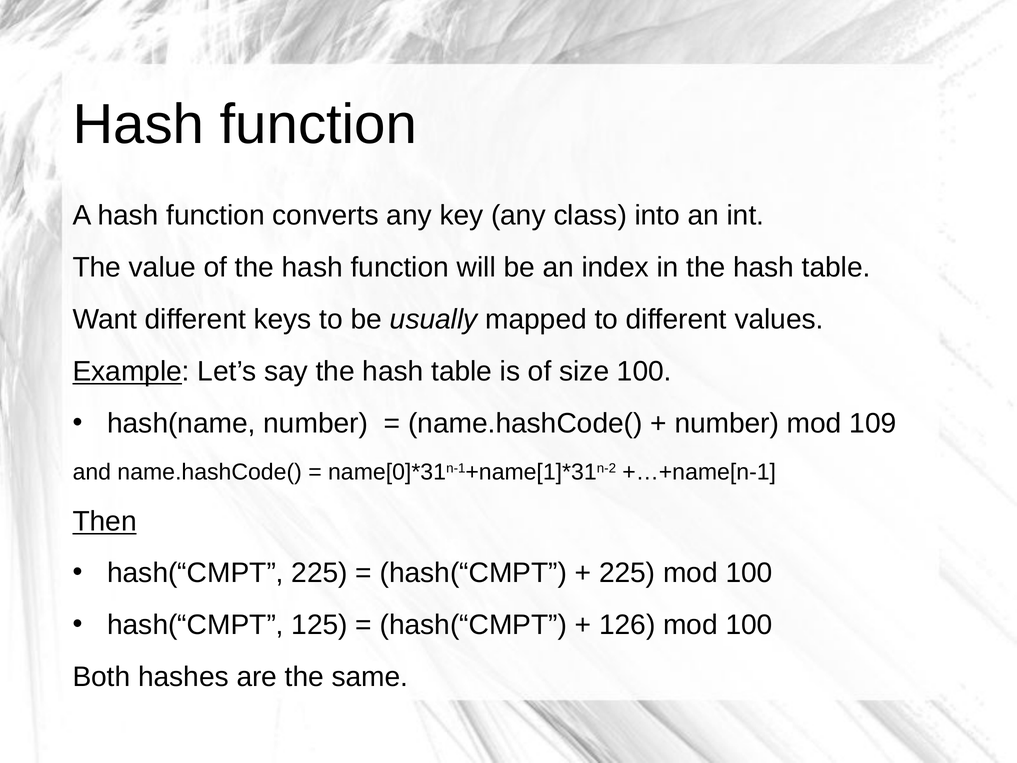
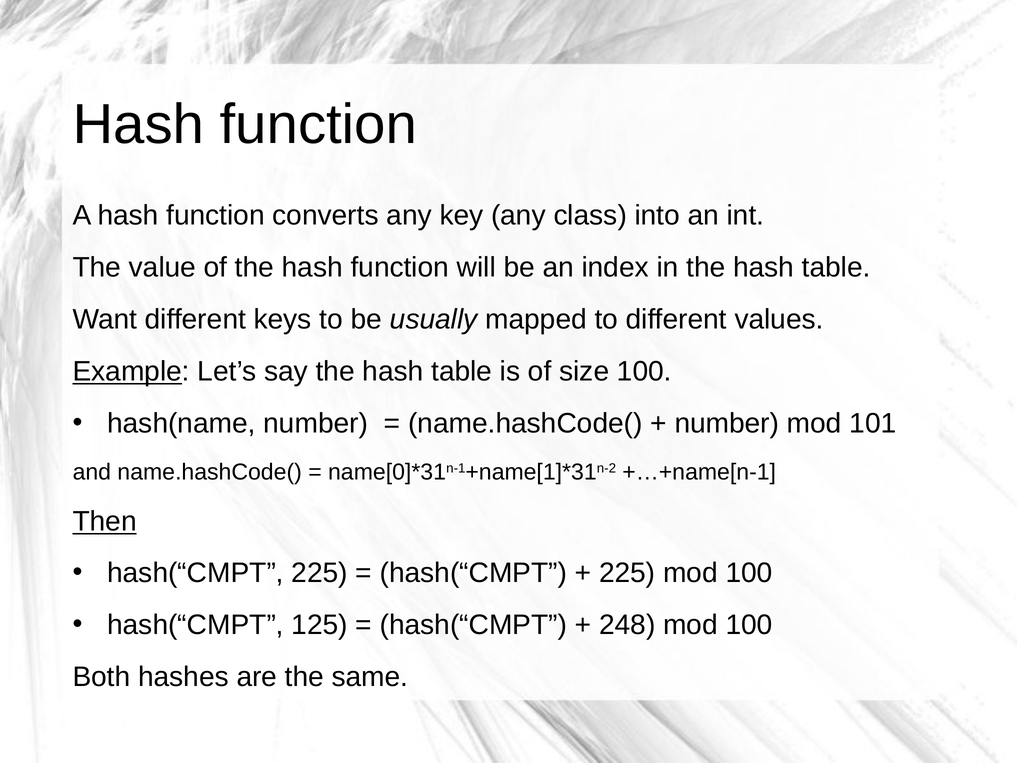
109: 109 -> 101
126: 126 -> 248
